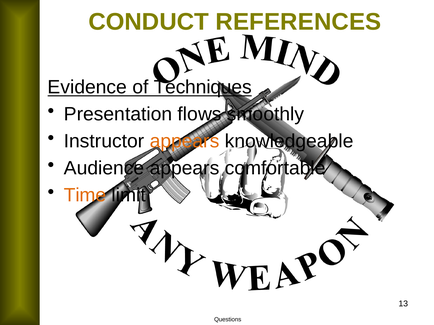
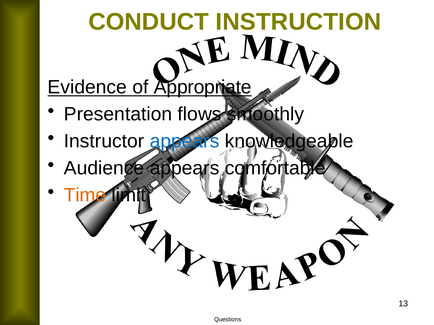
REFERENCES: REFERENCES -> INSTRUCTION
Techniques: Techniques -> Appropriate
appears at (185, 141) colour: orange -> blue
